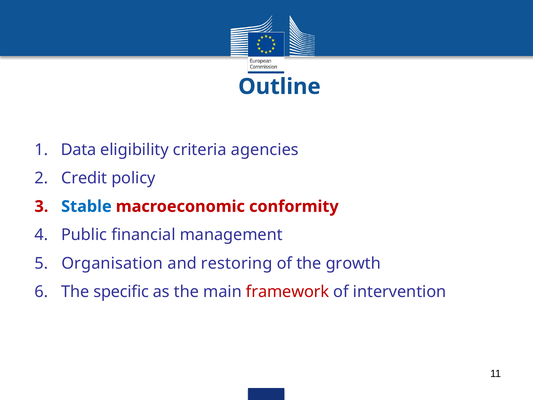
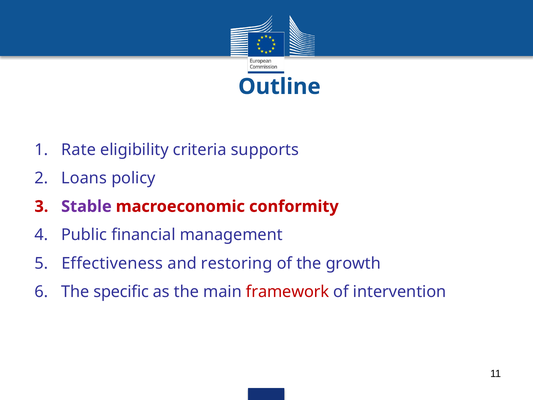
Data: Data -> Rate
agencies: agencies -> supports
Credit: Credit -> Loans
Stable colour: blue -> purple
Organisation: Organisation -> Effectiveness
